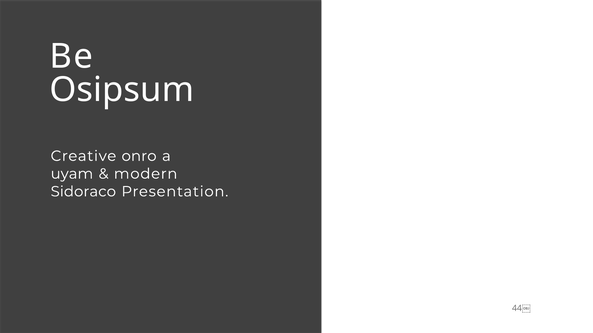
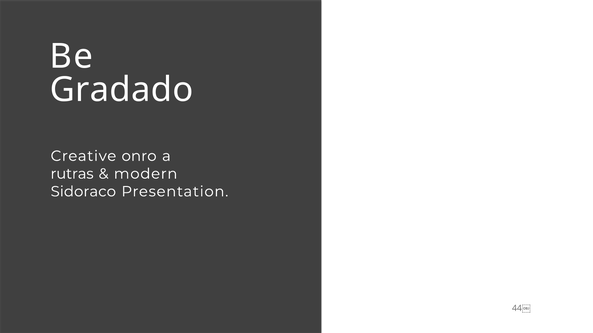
Osipsum: Osipsum -> Gradado
uyam: uyam -> rutras
